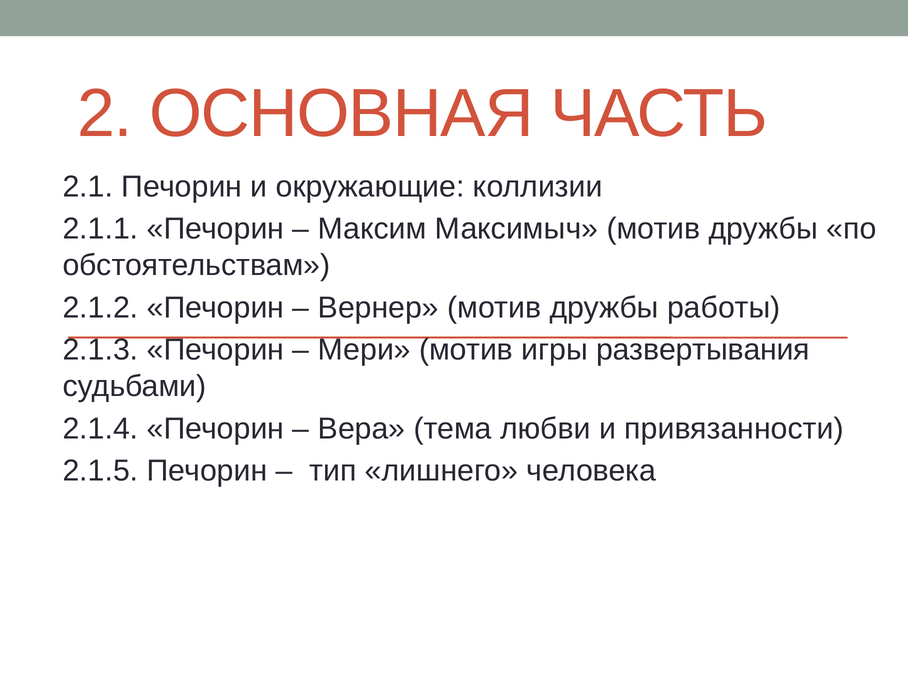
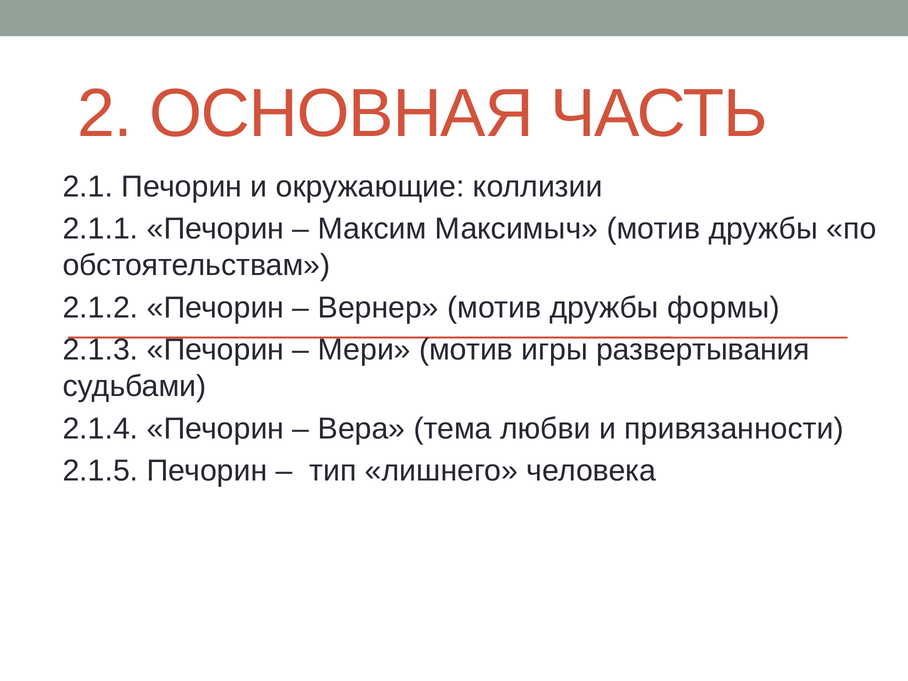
работы: работы -> формы
